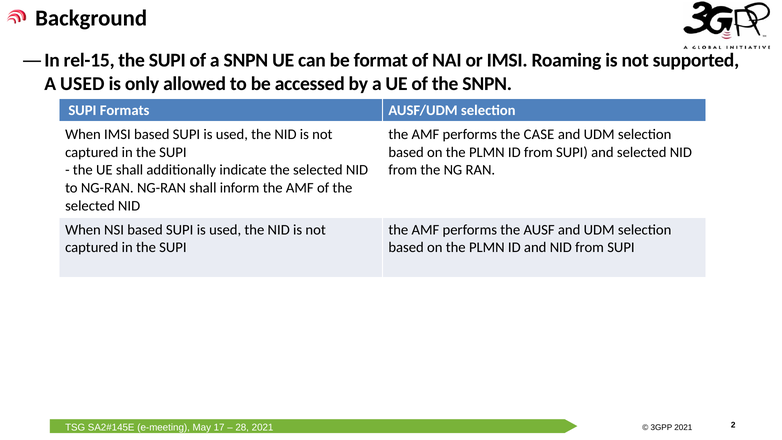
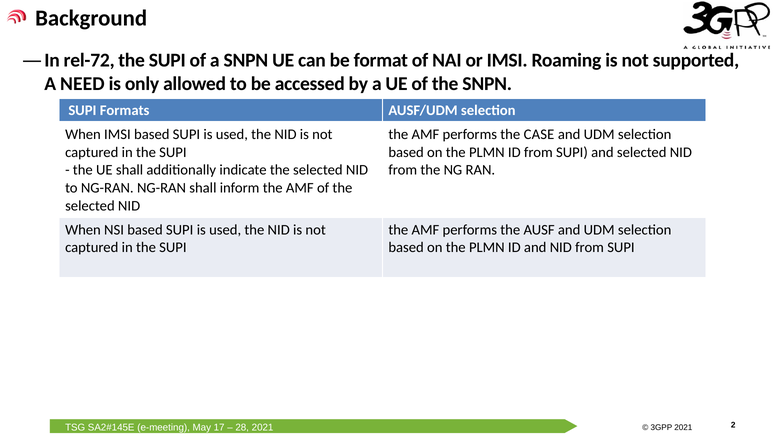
rel-15: rel-15 -> rel-72
A USED: USED -> NEED
